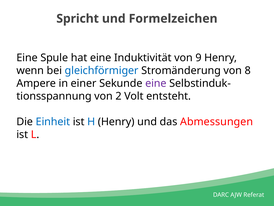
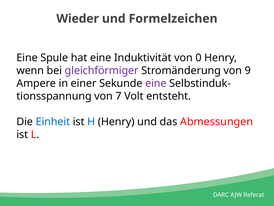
Spricht: Spricht -> Wieder
9: 9 -> 0
gleichförmiger colour: blue -> purple
8: 8 -> 9
2: 2 -> 7
